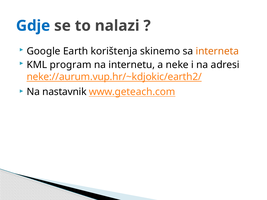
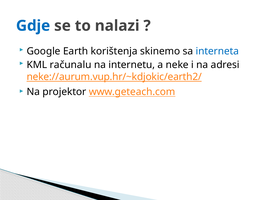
interneta colour: orange -> blue
program: program -> računalu
nastavnik: nastavnik -> projektor
